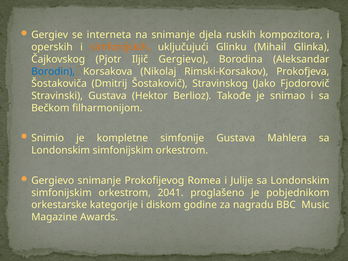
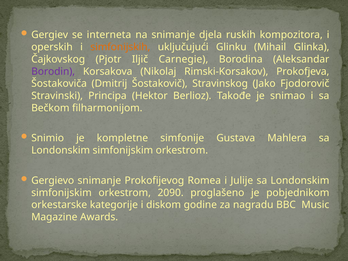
Iljič Gergievo: Gergievo -> Carnegie
Borodin colour: blue -> purple
Stravinski Gustava: Gustava -> Principa
2041: 2041 -> 2090
